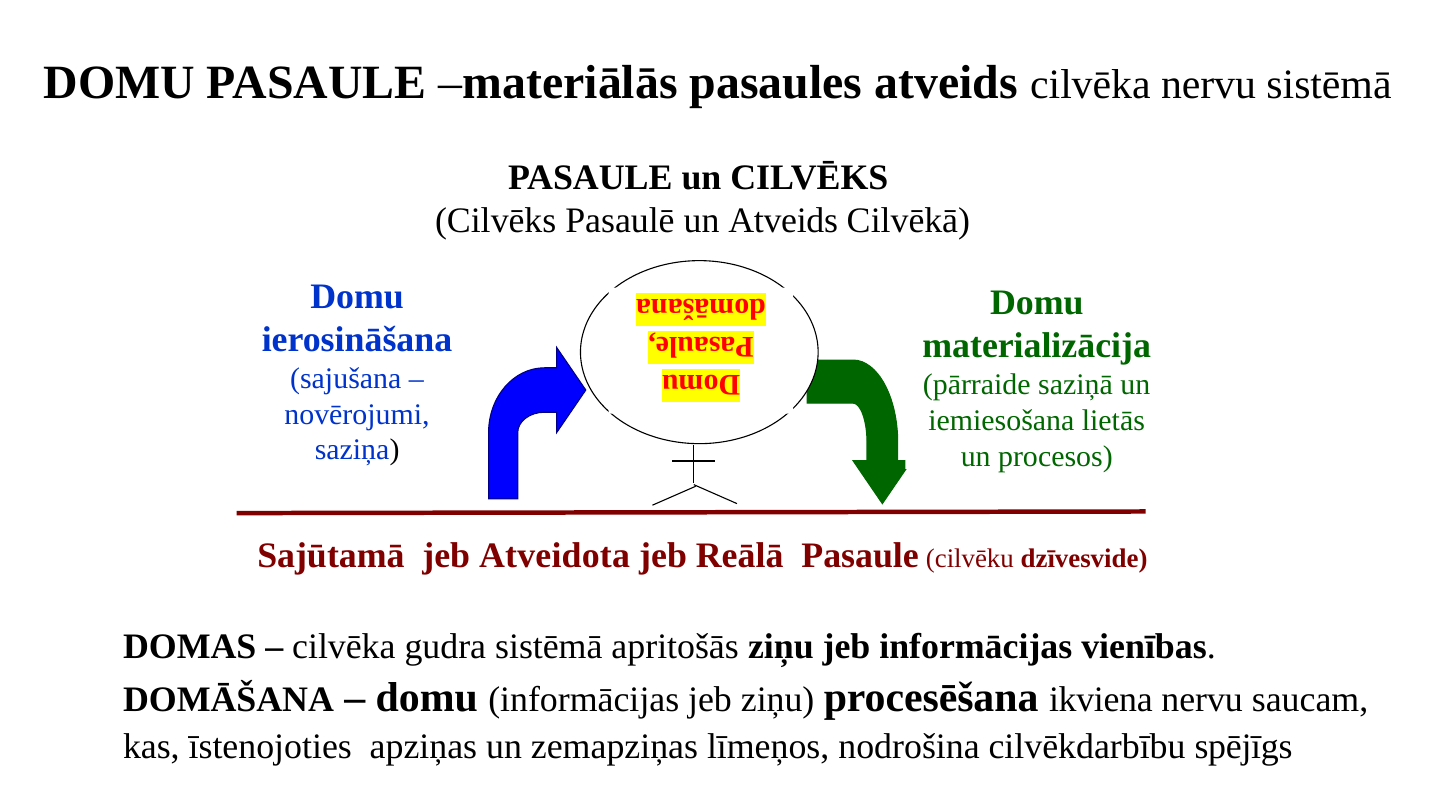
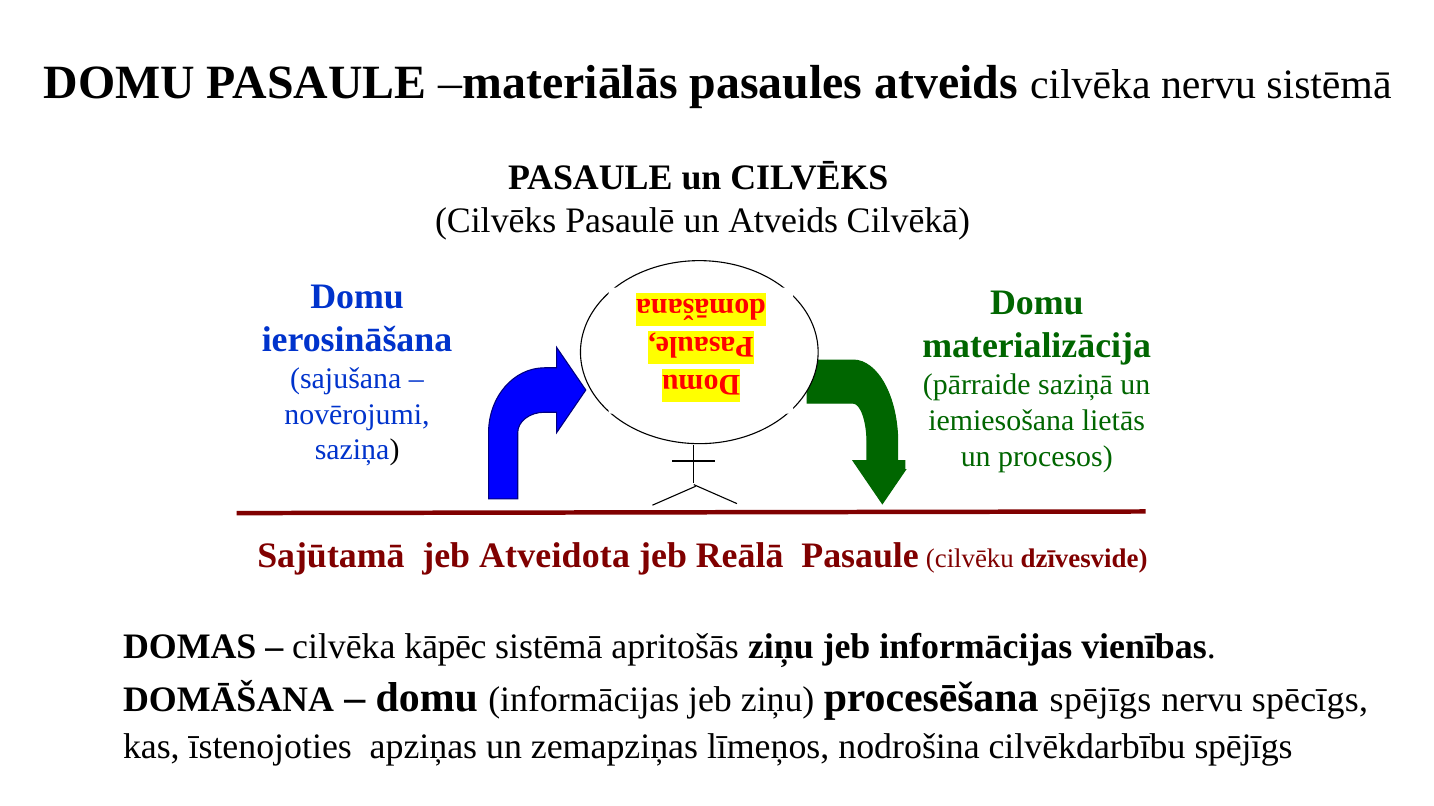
gudra: gudra -> kāpēc
procesēšana ikviena: ikviena -> spējīgs
saucam: saucam -> spēcīgs
